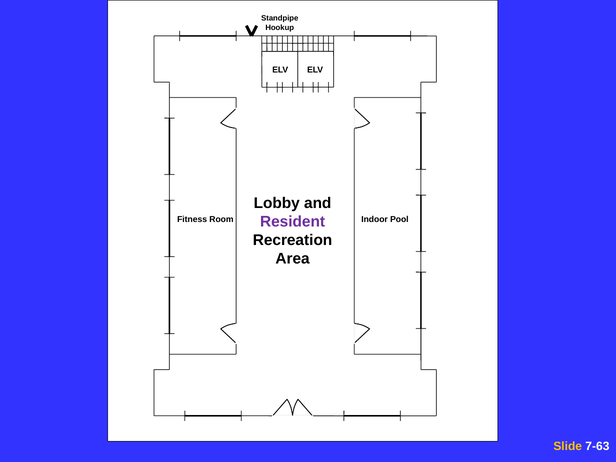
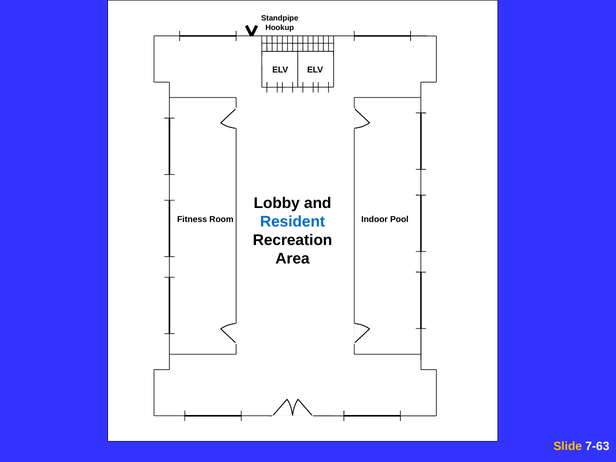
Resident colour: purple -> blue
